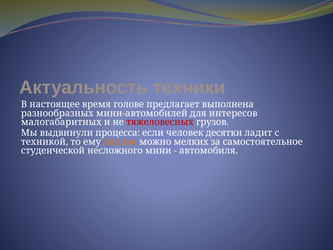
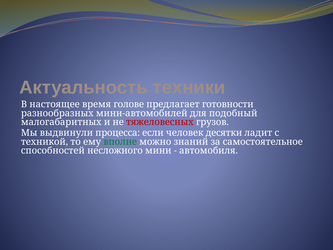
выполнена: выполнена -> готовности
интересов: интересов -> подобный
вполне colour: orange -> green
мелких: мелких -> знаний
студенческой: студенческой -> способностей
